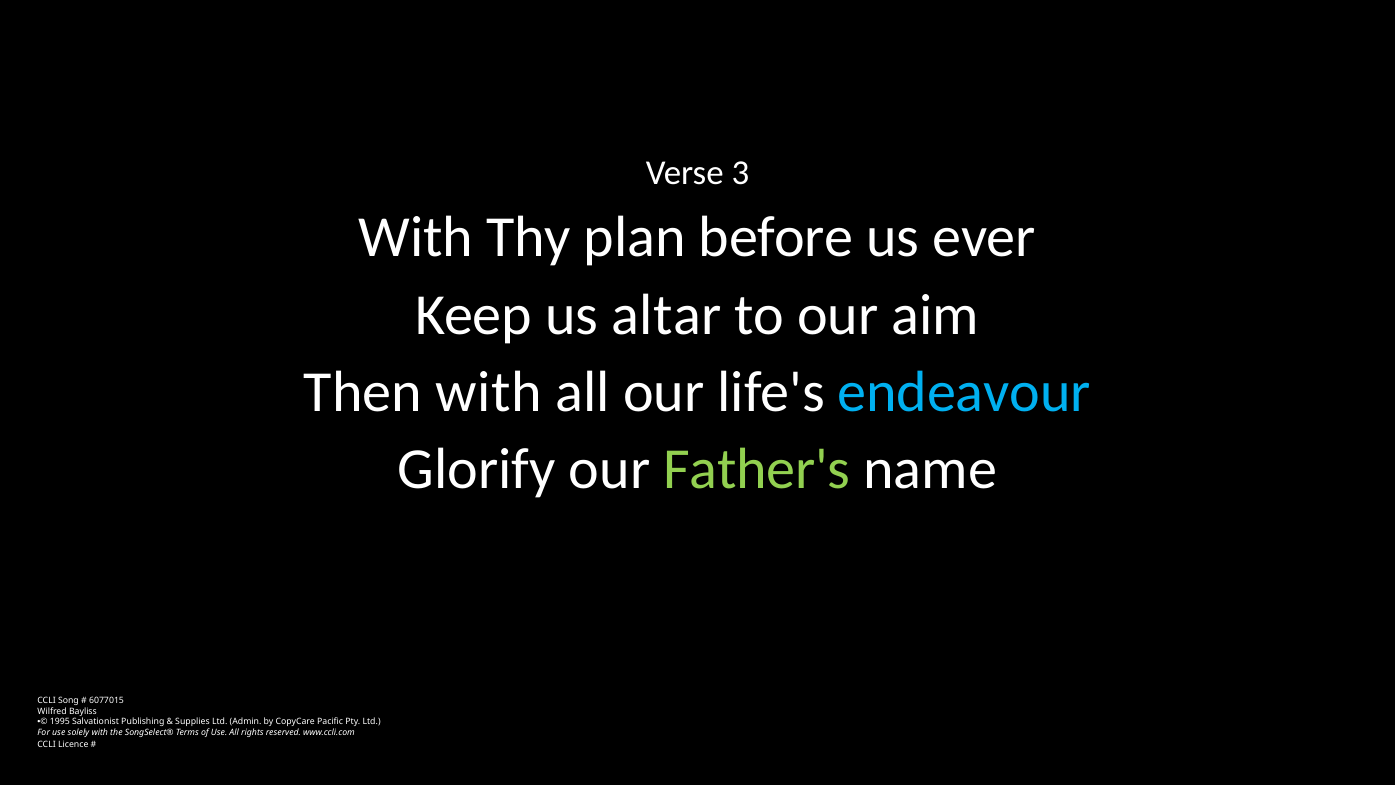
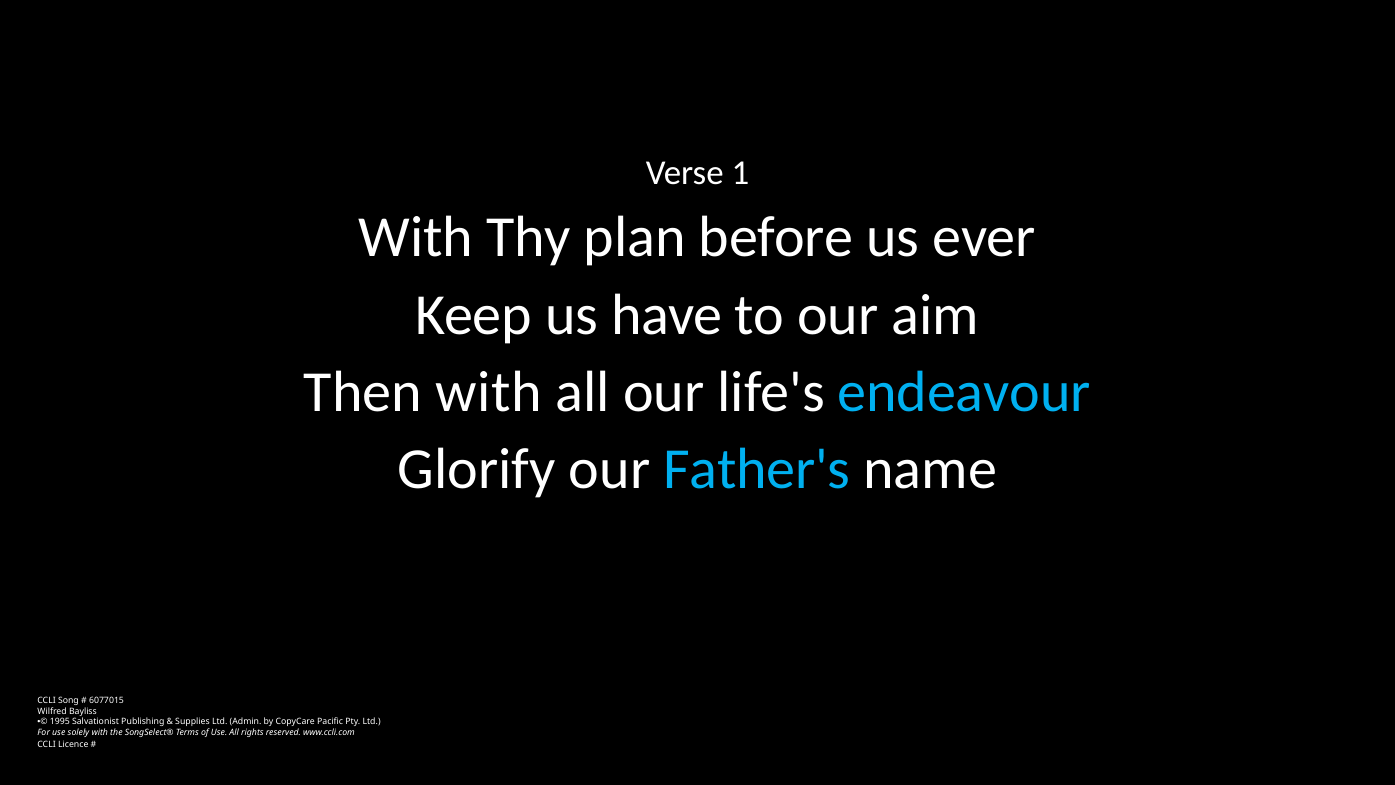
3: 3 -> 1
altar: altar -> have
Father's colour: light green -> light blue
